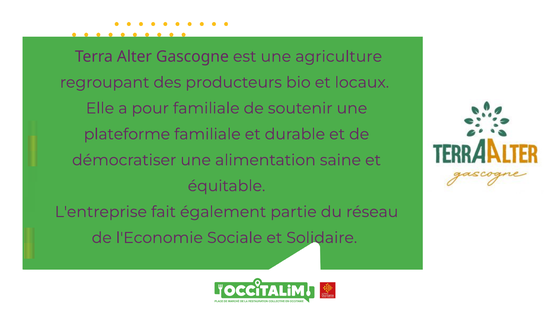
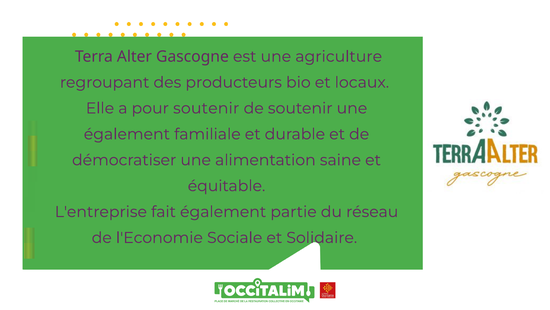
pour familiale: familiale -> soutenir
plateforme at (127, 134): plateforme -> également
